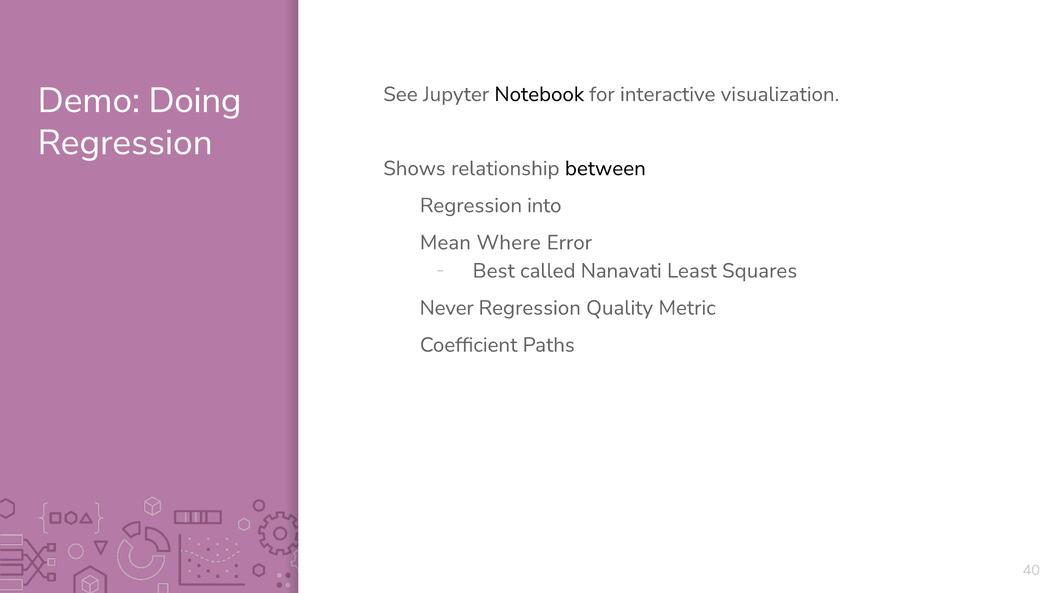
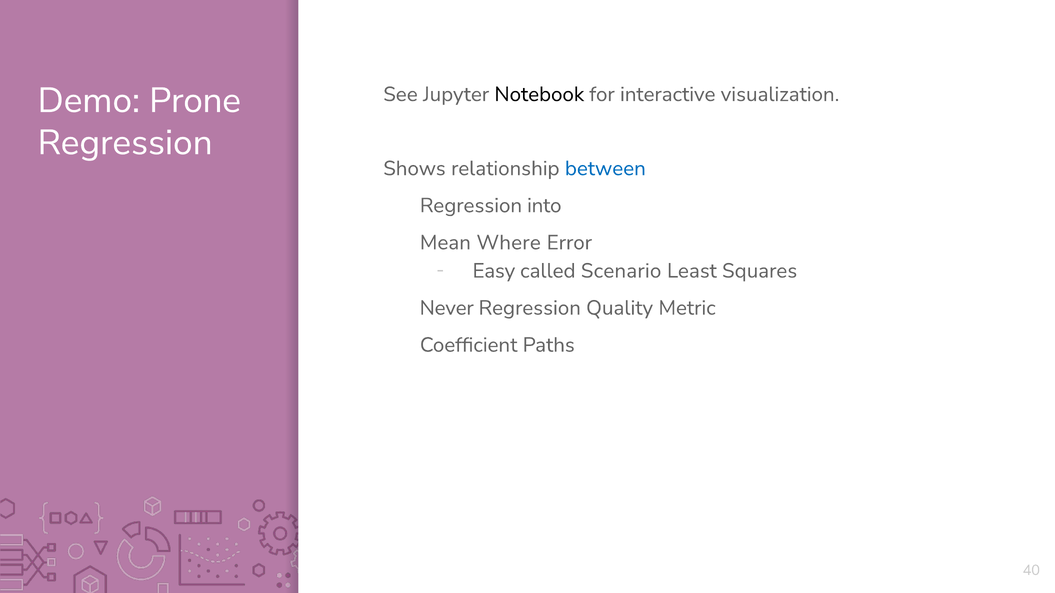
Doing: Doing -> Prone
between colour: black -> blue
Best: Best -> Easy
Nanavati: Nanavati -> Scenario
